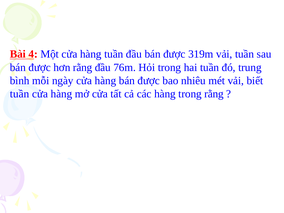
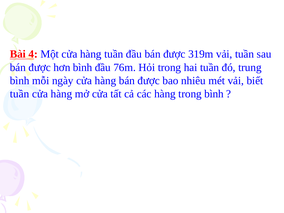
hơn rằng: rằng -> bình
trong rằng: rằng -> bình
